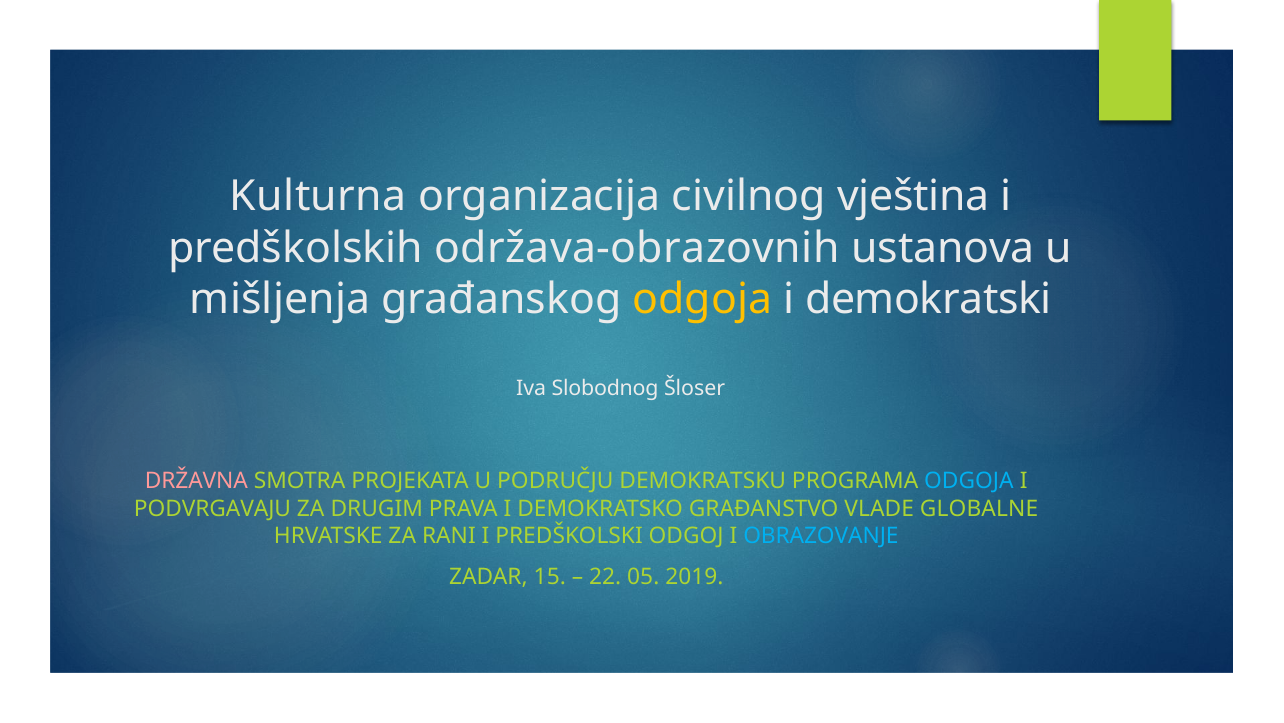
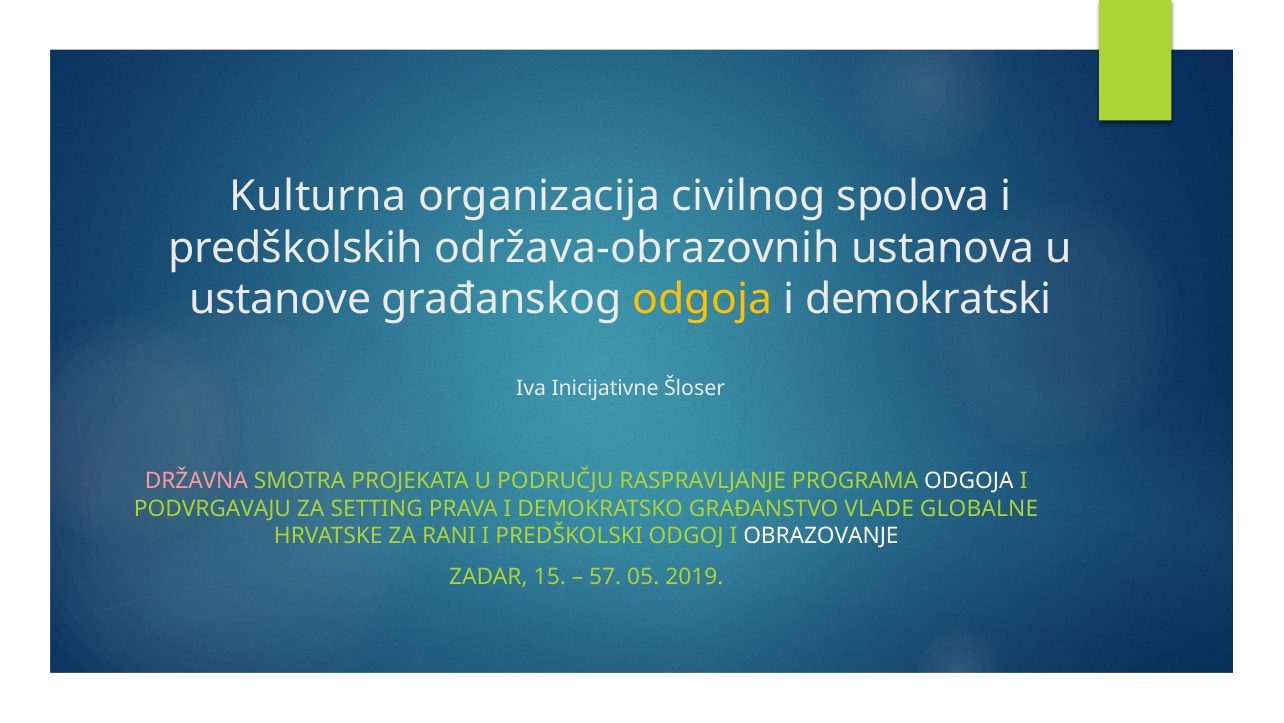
vještina: vještina -> spolova
mišljenja: mišljenja -> ustanove
Slobodnog: Slobodnog -> Inicijativne
DEMOKRATSKU: DEMOKRATSKU -> RASPRAVLJANJE
ODGOJA at (969, 481) colour: light blue -> white
DRUGIM: DRUGIM -> SETTING
OBRAZOVANJE colour: light blue -> white
22: 22 -> 57
